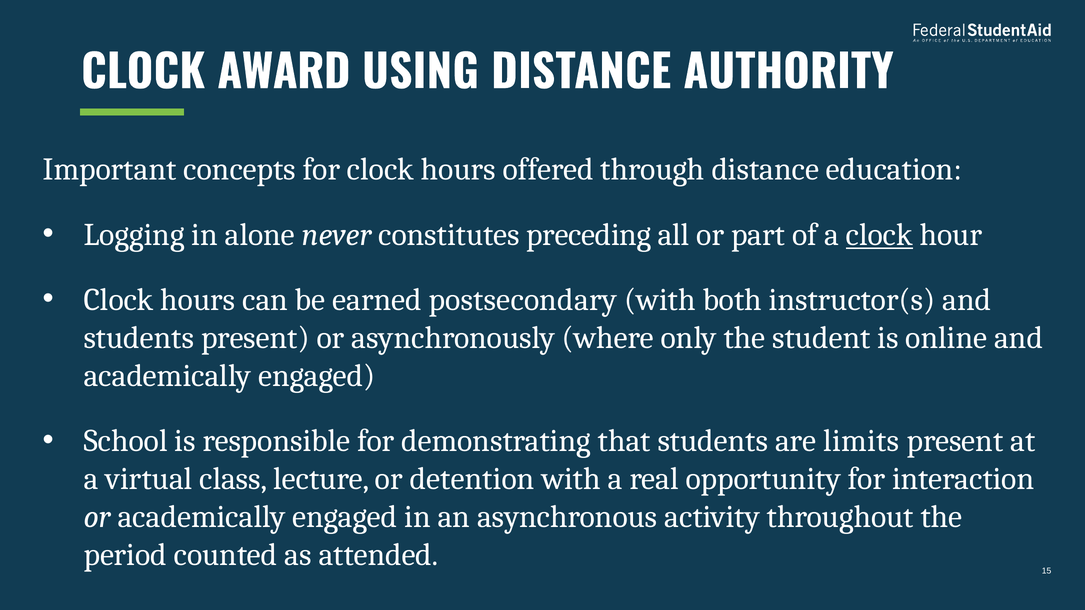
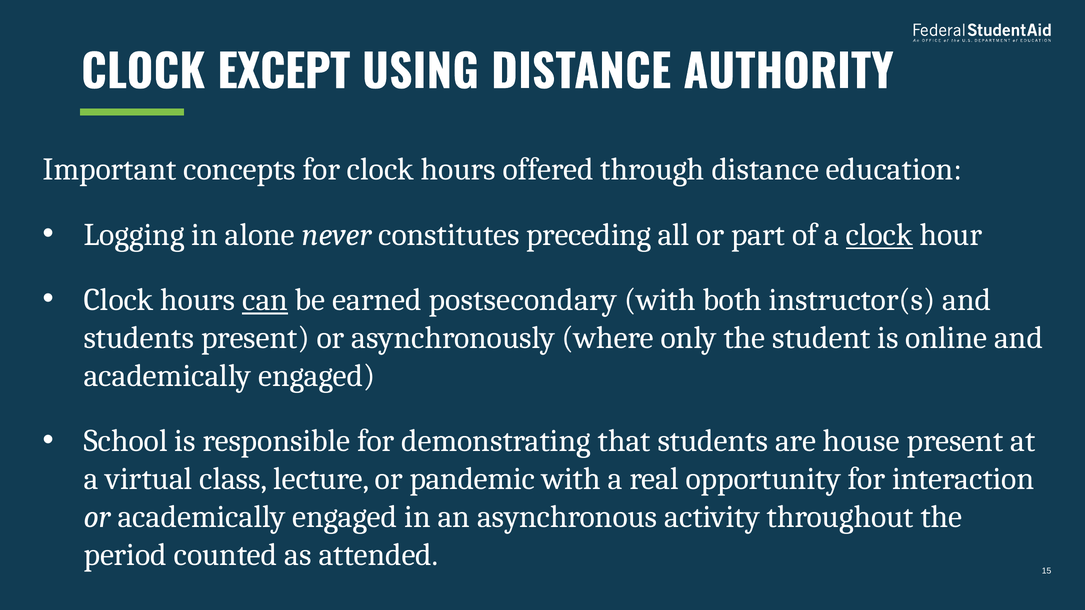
AWARD: AWARD -> EXCEPT
can underline: none -> present
limits: limits -> house
detention: detention -> pandemic
